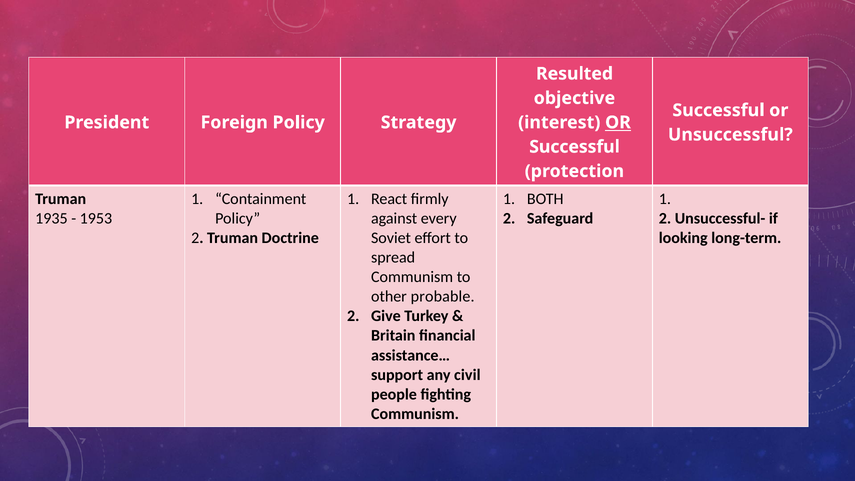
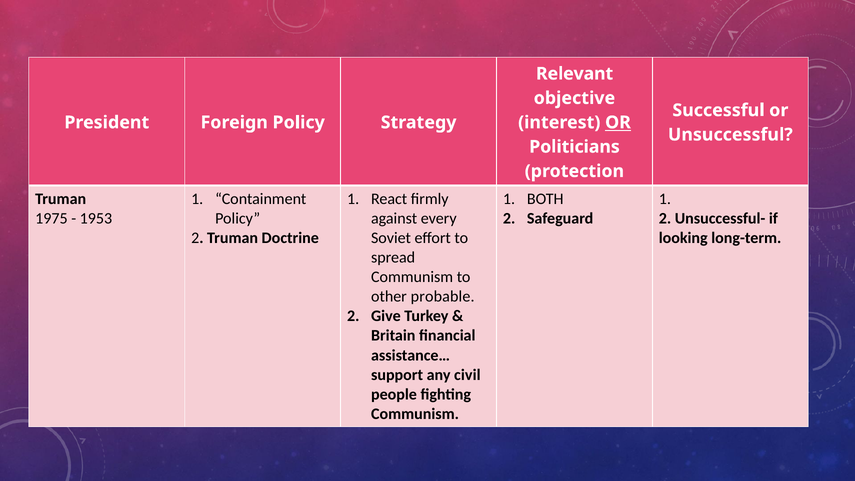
Resulted: Resulted -> Relevant
Successful at (575, 147): Successful -> Politicians
1935: 1935 -> 1975
